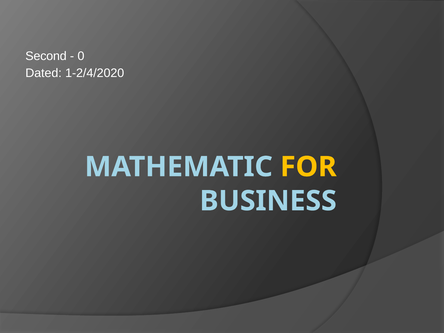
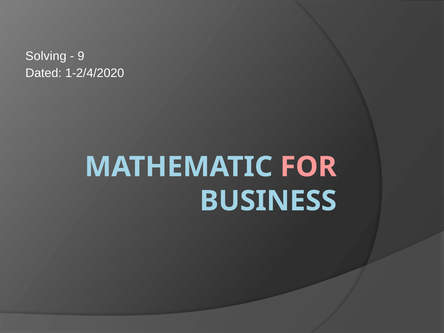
Second: Second -> Solving
0: 0 -> 9
FOR colour: yellow -> pink
